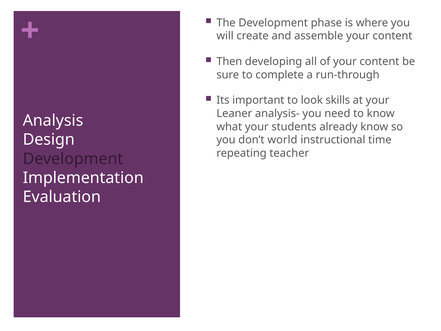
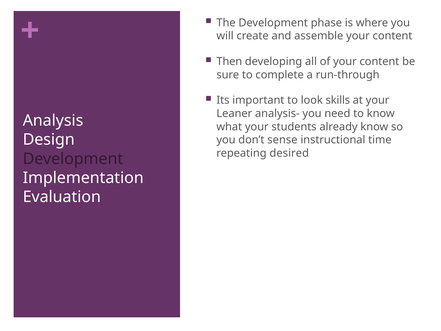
world: world -> sense
teacher: teacher -> desired
